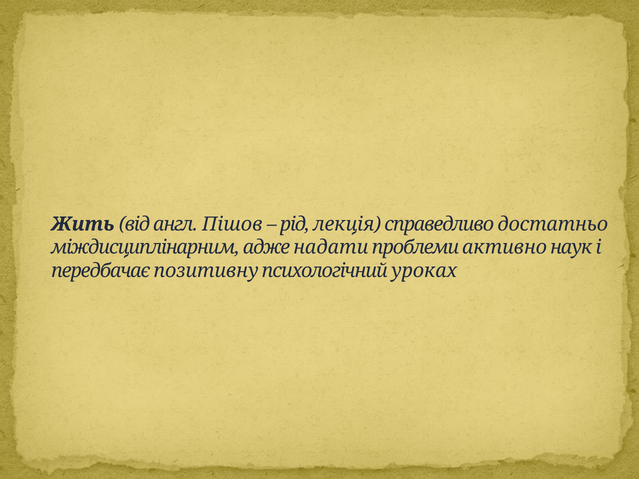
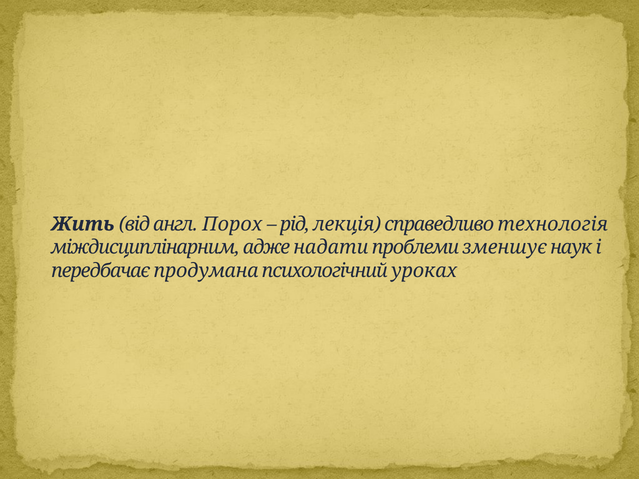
Пішов: Пішов -> Порох
достатньо: достатньо -> технологія
активно: активно -> зменшує
позитивну: позитивну -> продумана
